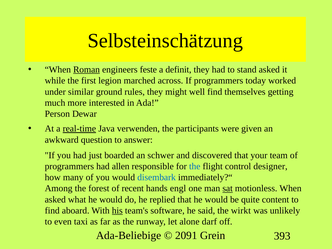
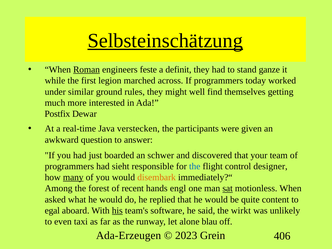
Selbsteinschätzung underline: none -> present
stand asked: asked -> ganze
Person: Person -> Postfix
real-time underline: present -> none
verwenden: verwenden -> verstecken
allen: allen -> sieht
many underline: none -> present
disembark colour: blue -> orange
find at (52, 211): find -> egal
darf: darf -> blau
Ada-Beliebige: Ada-Beliebige -> Ada-Erzeugen
2091: 2091 -> 2023
393: 393 -> 406
